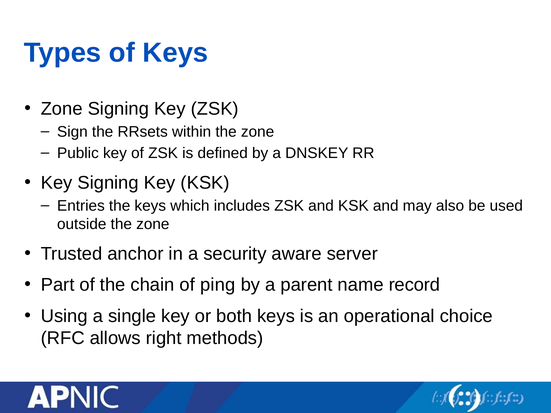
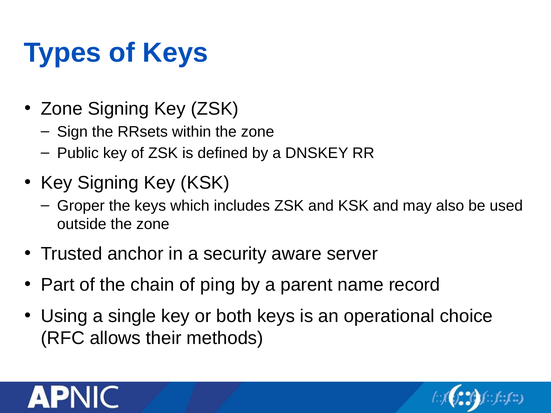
Entries: Entries -> Groper
right: right -> their
